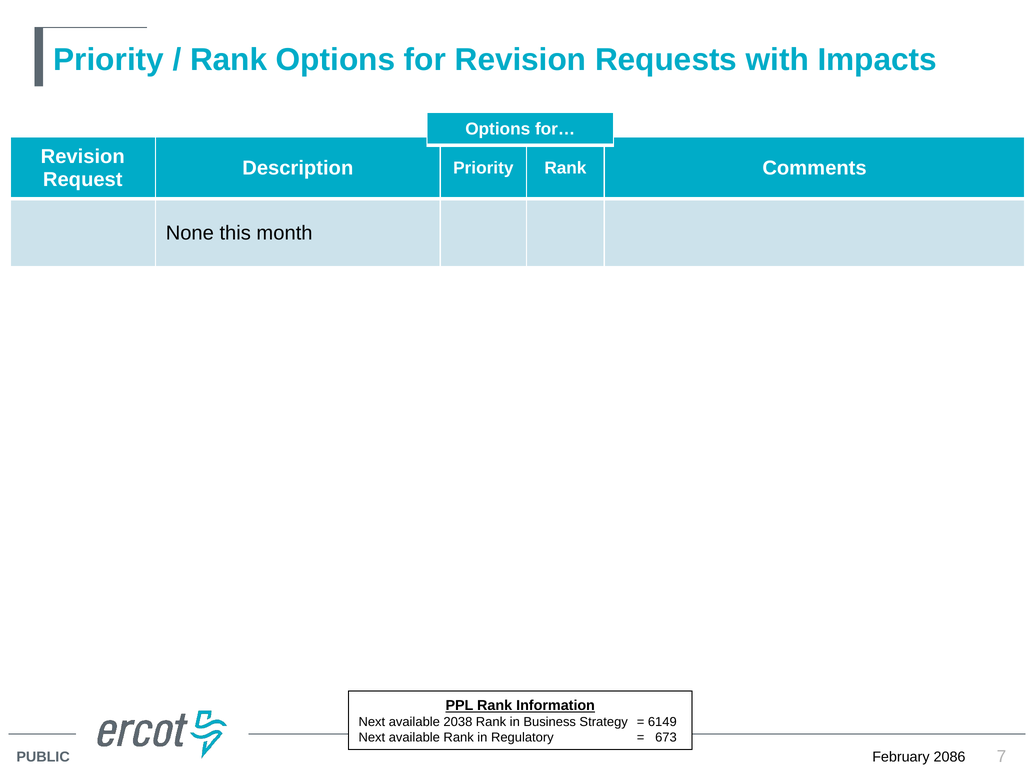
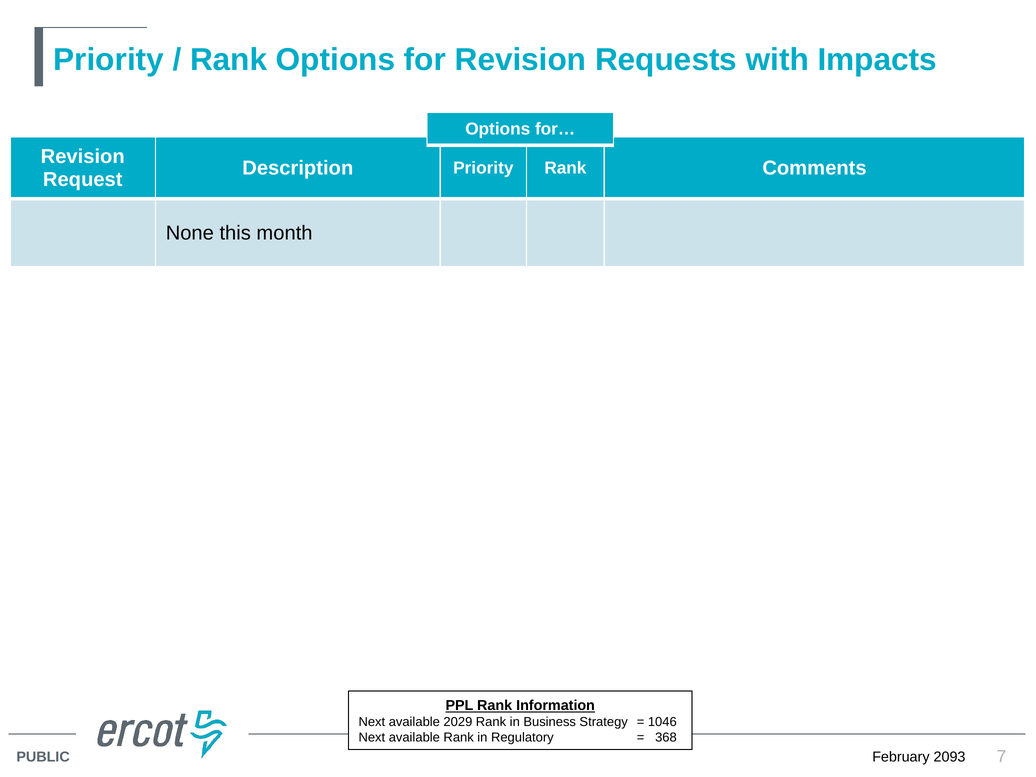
2038: 2038 -> 2029
6149: 6149 -> 1046
673: 673 -> 368
2086: 2086 -> 2093
